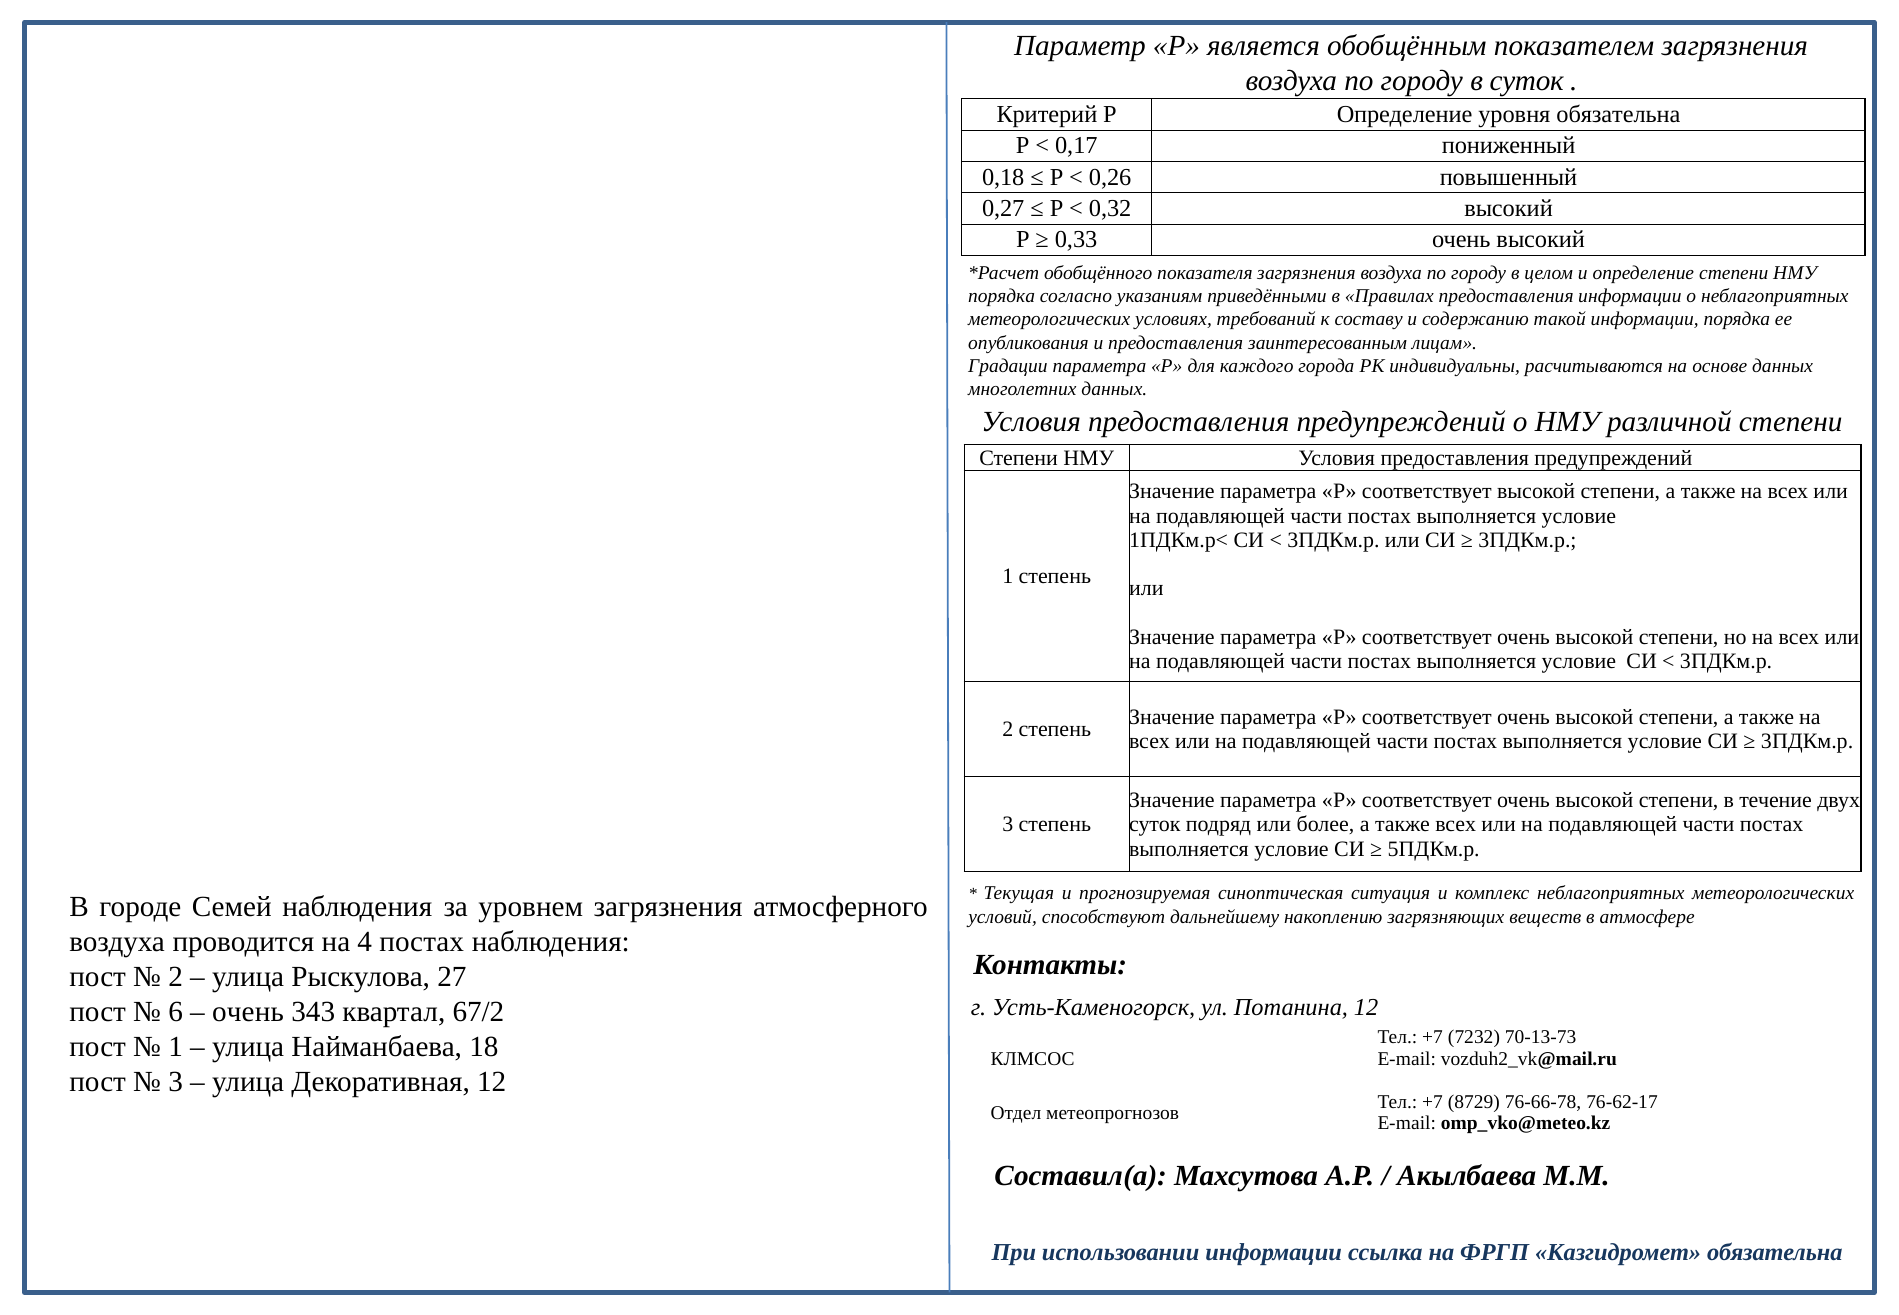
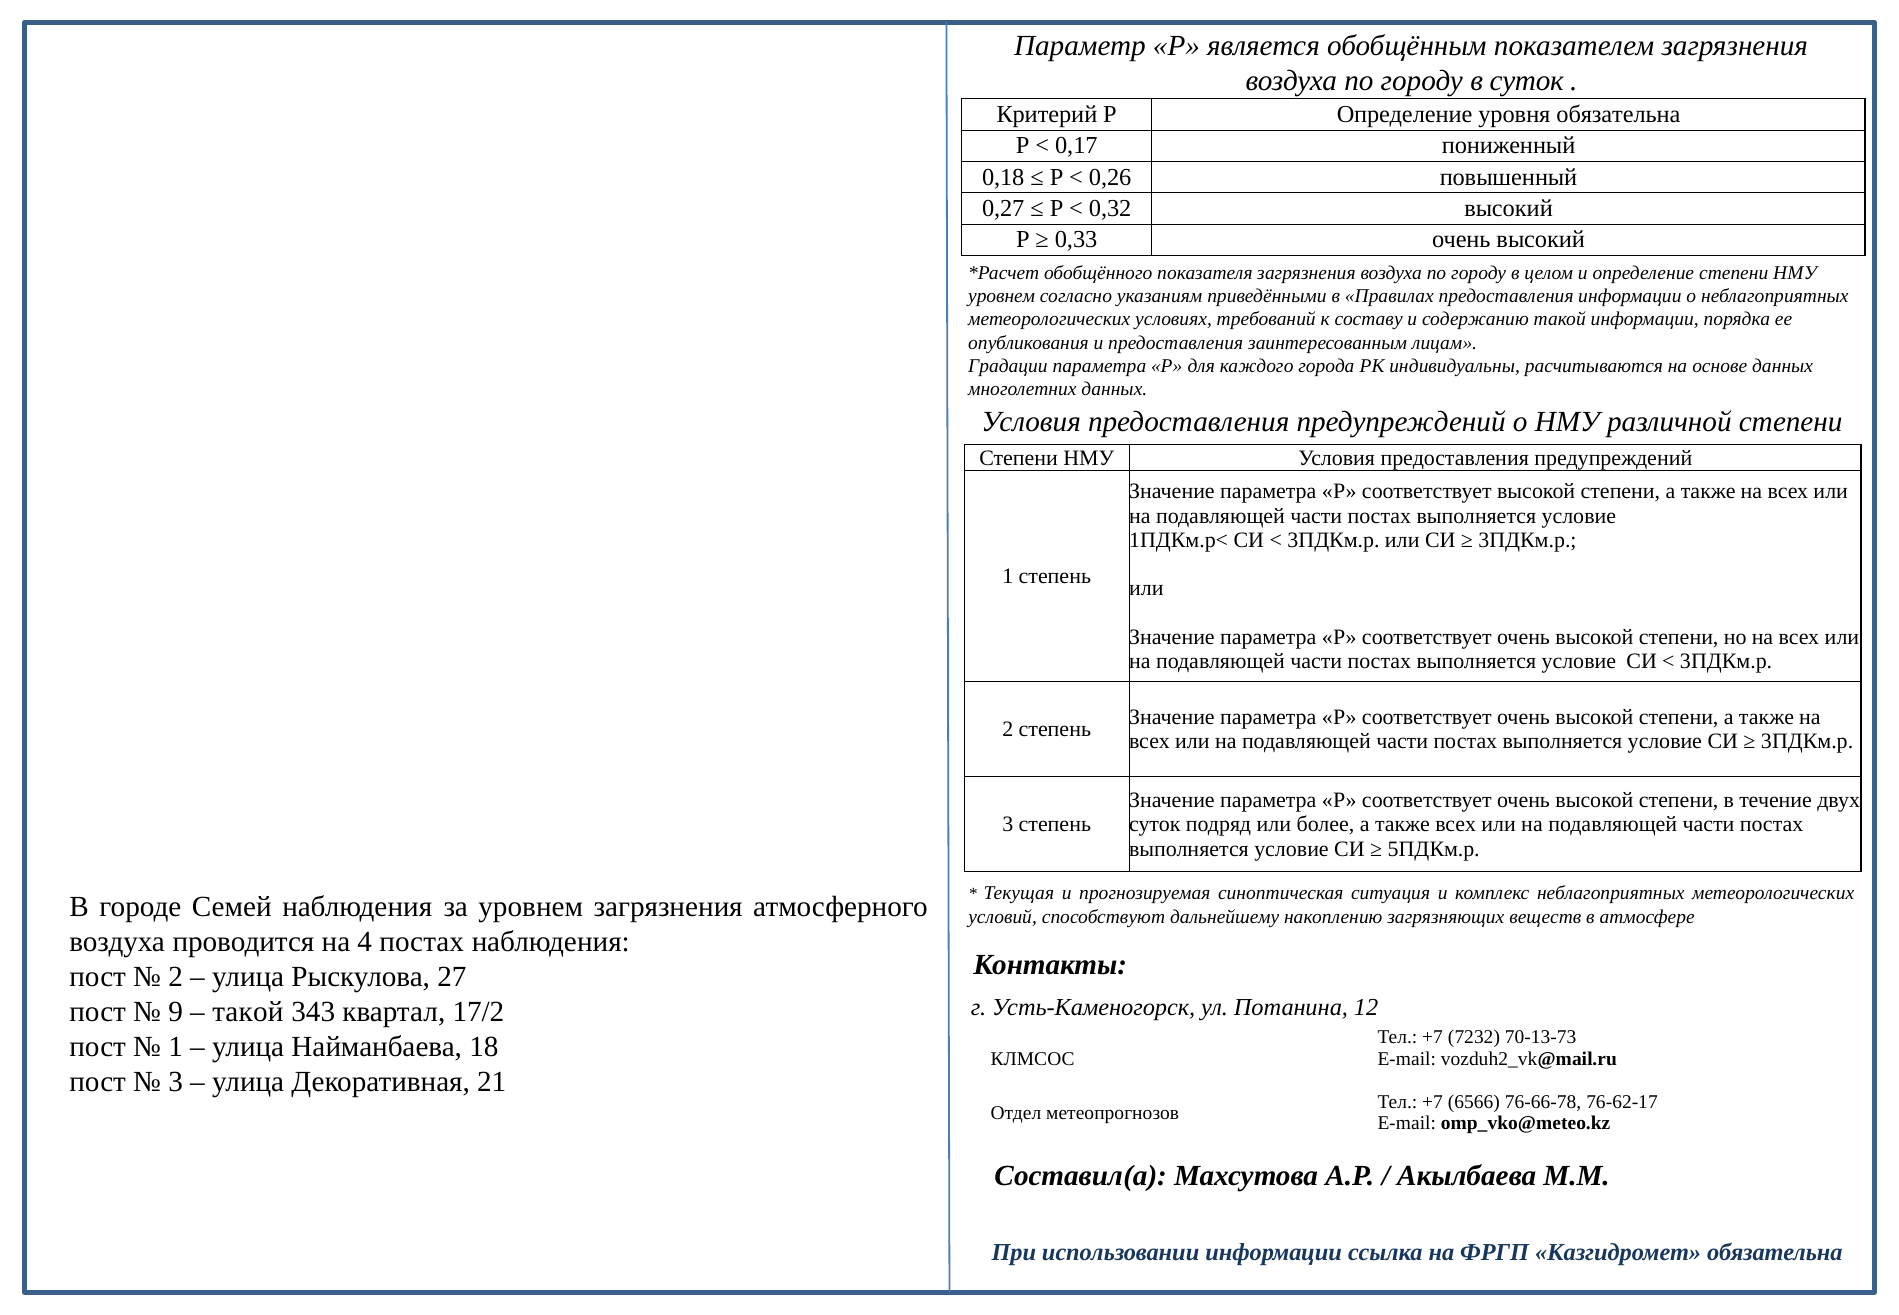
порядка at (1002, 296): порядка -> уровнем
6: 6 -> 9
очень at (248, 1012): очень -> такой
67/2: 67/2 -> 17/2
Декоративная 12: 12 -> 21
8729: 8729 -> 6566
